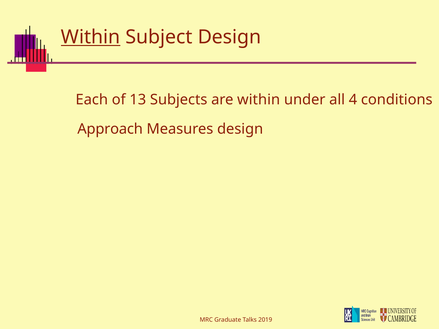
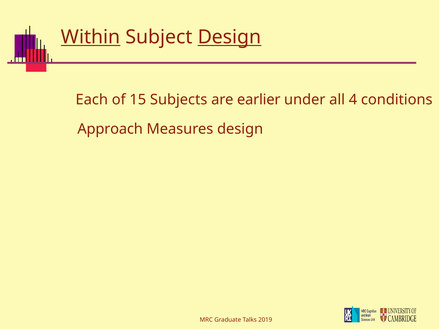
Design at (230, 37) underline: none -> present
13: 13 -> 15
are within: within -> earlier
